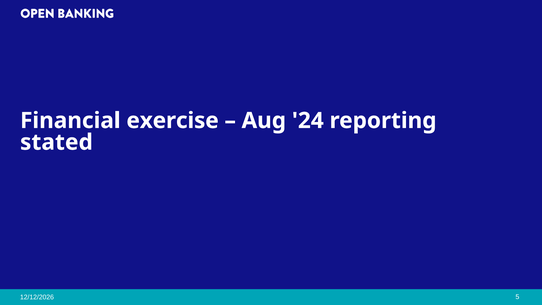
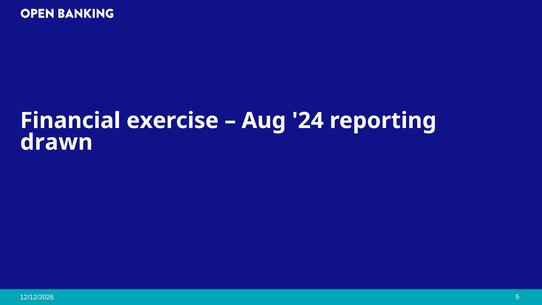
stated: stated -> drawn
